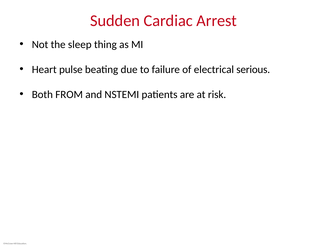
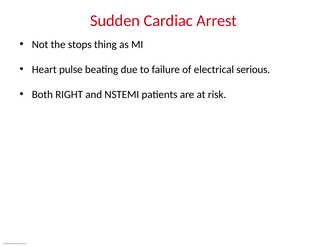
sleep: sleep -> stops
FROM: FROM -> RIGHT
